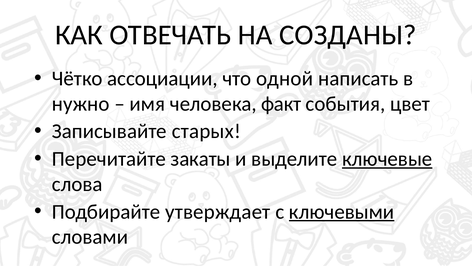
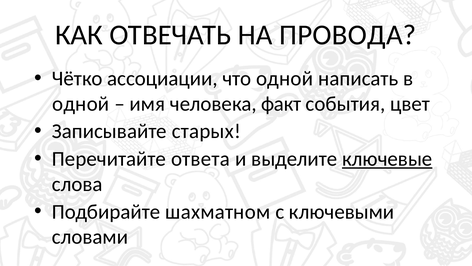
СОЗДАНЫ: СОЗДАНЫ -> ПРОВОДА
нужно at (81, 104): нужно -> одной
закаты: закаты -> ответа
утверждает: утверждает -> шахматном
ключевыми underline: present -> none
